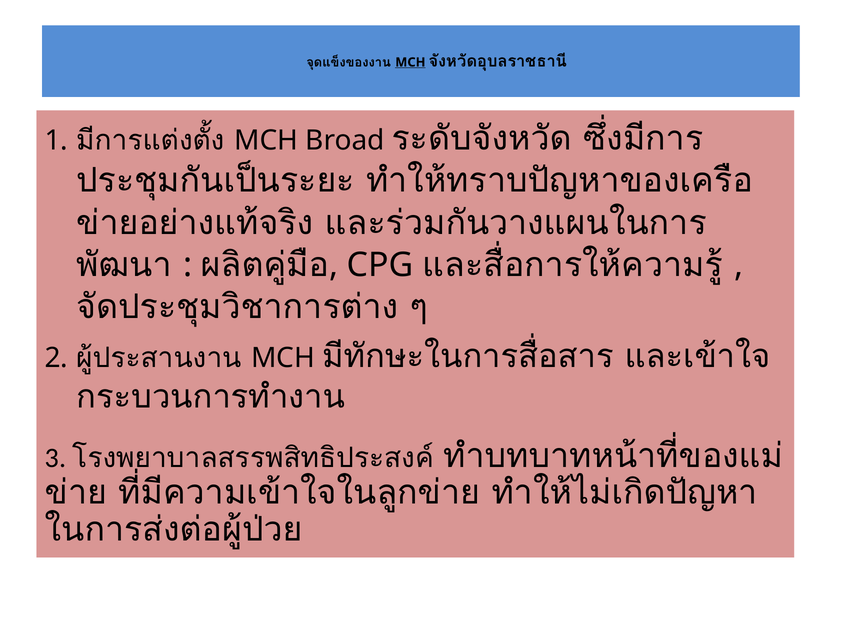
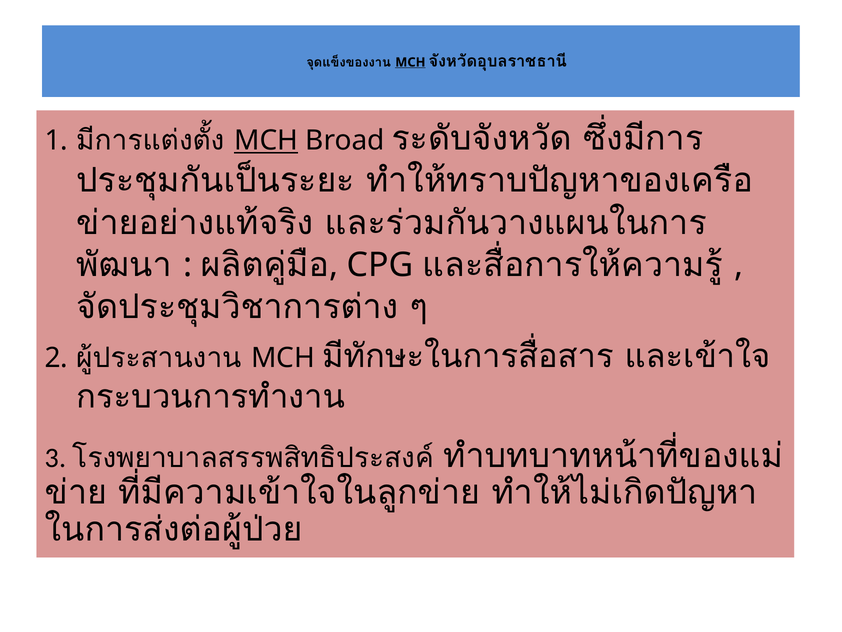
MCH at (266, 140) underline: none -> present
